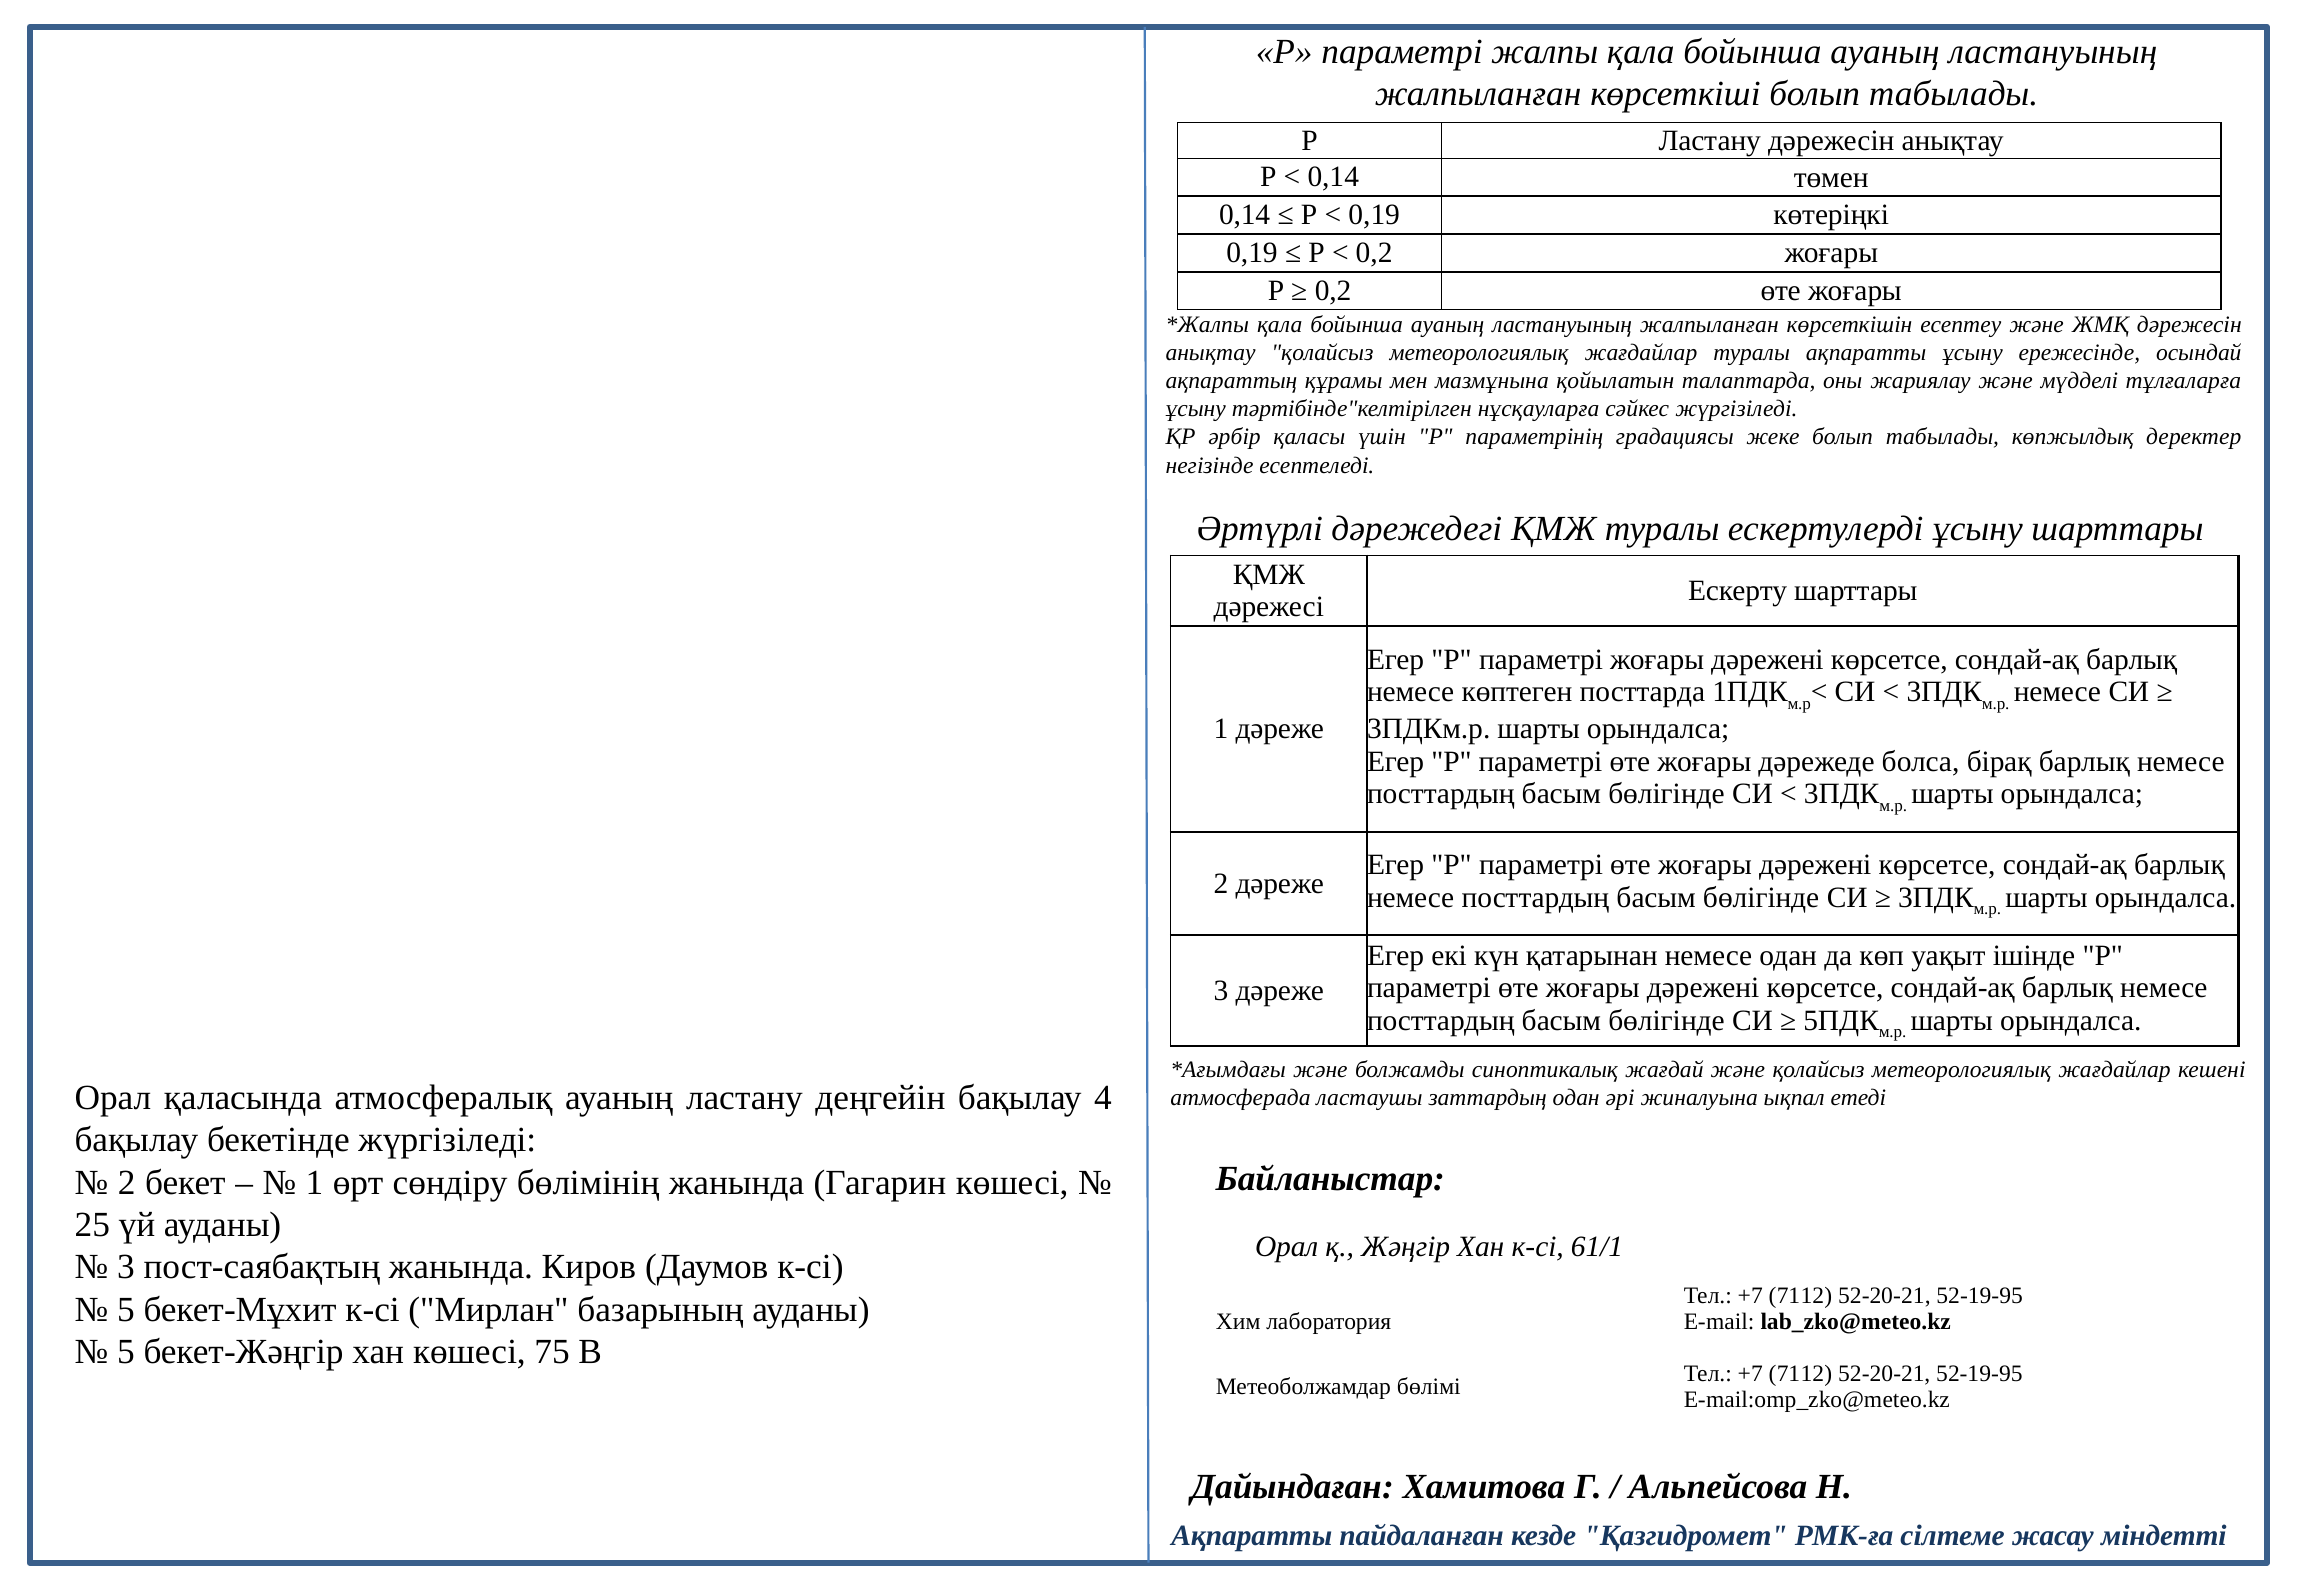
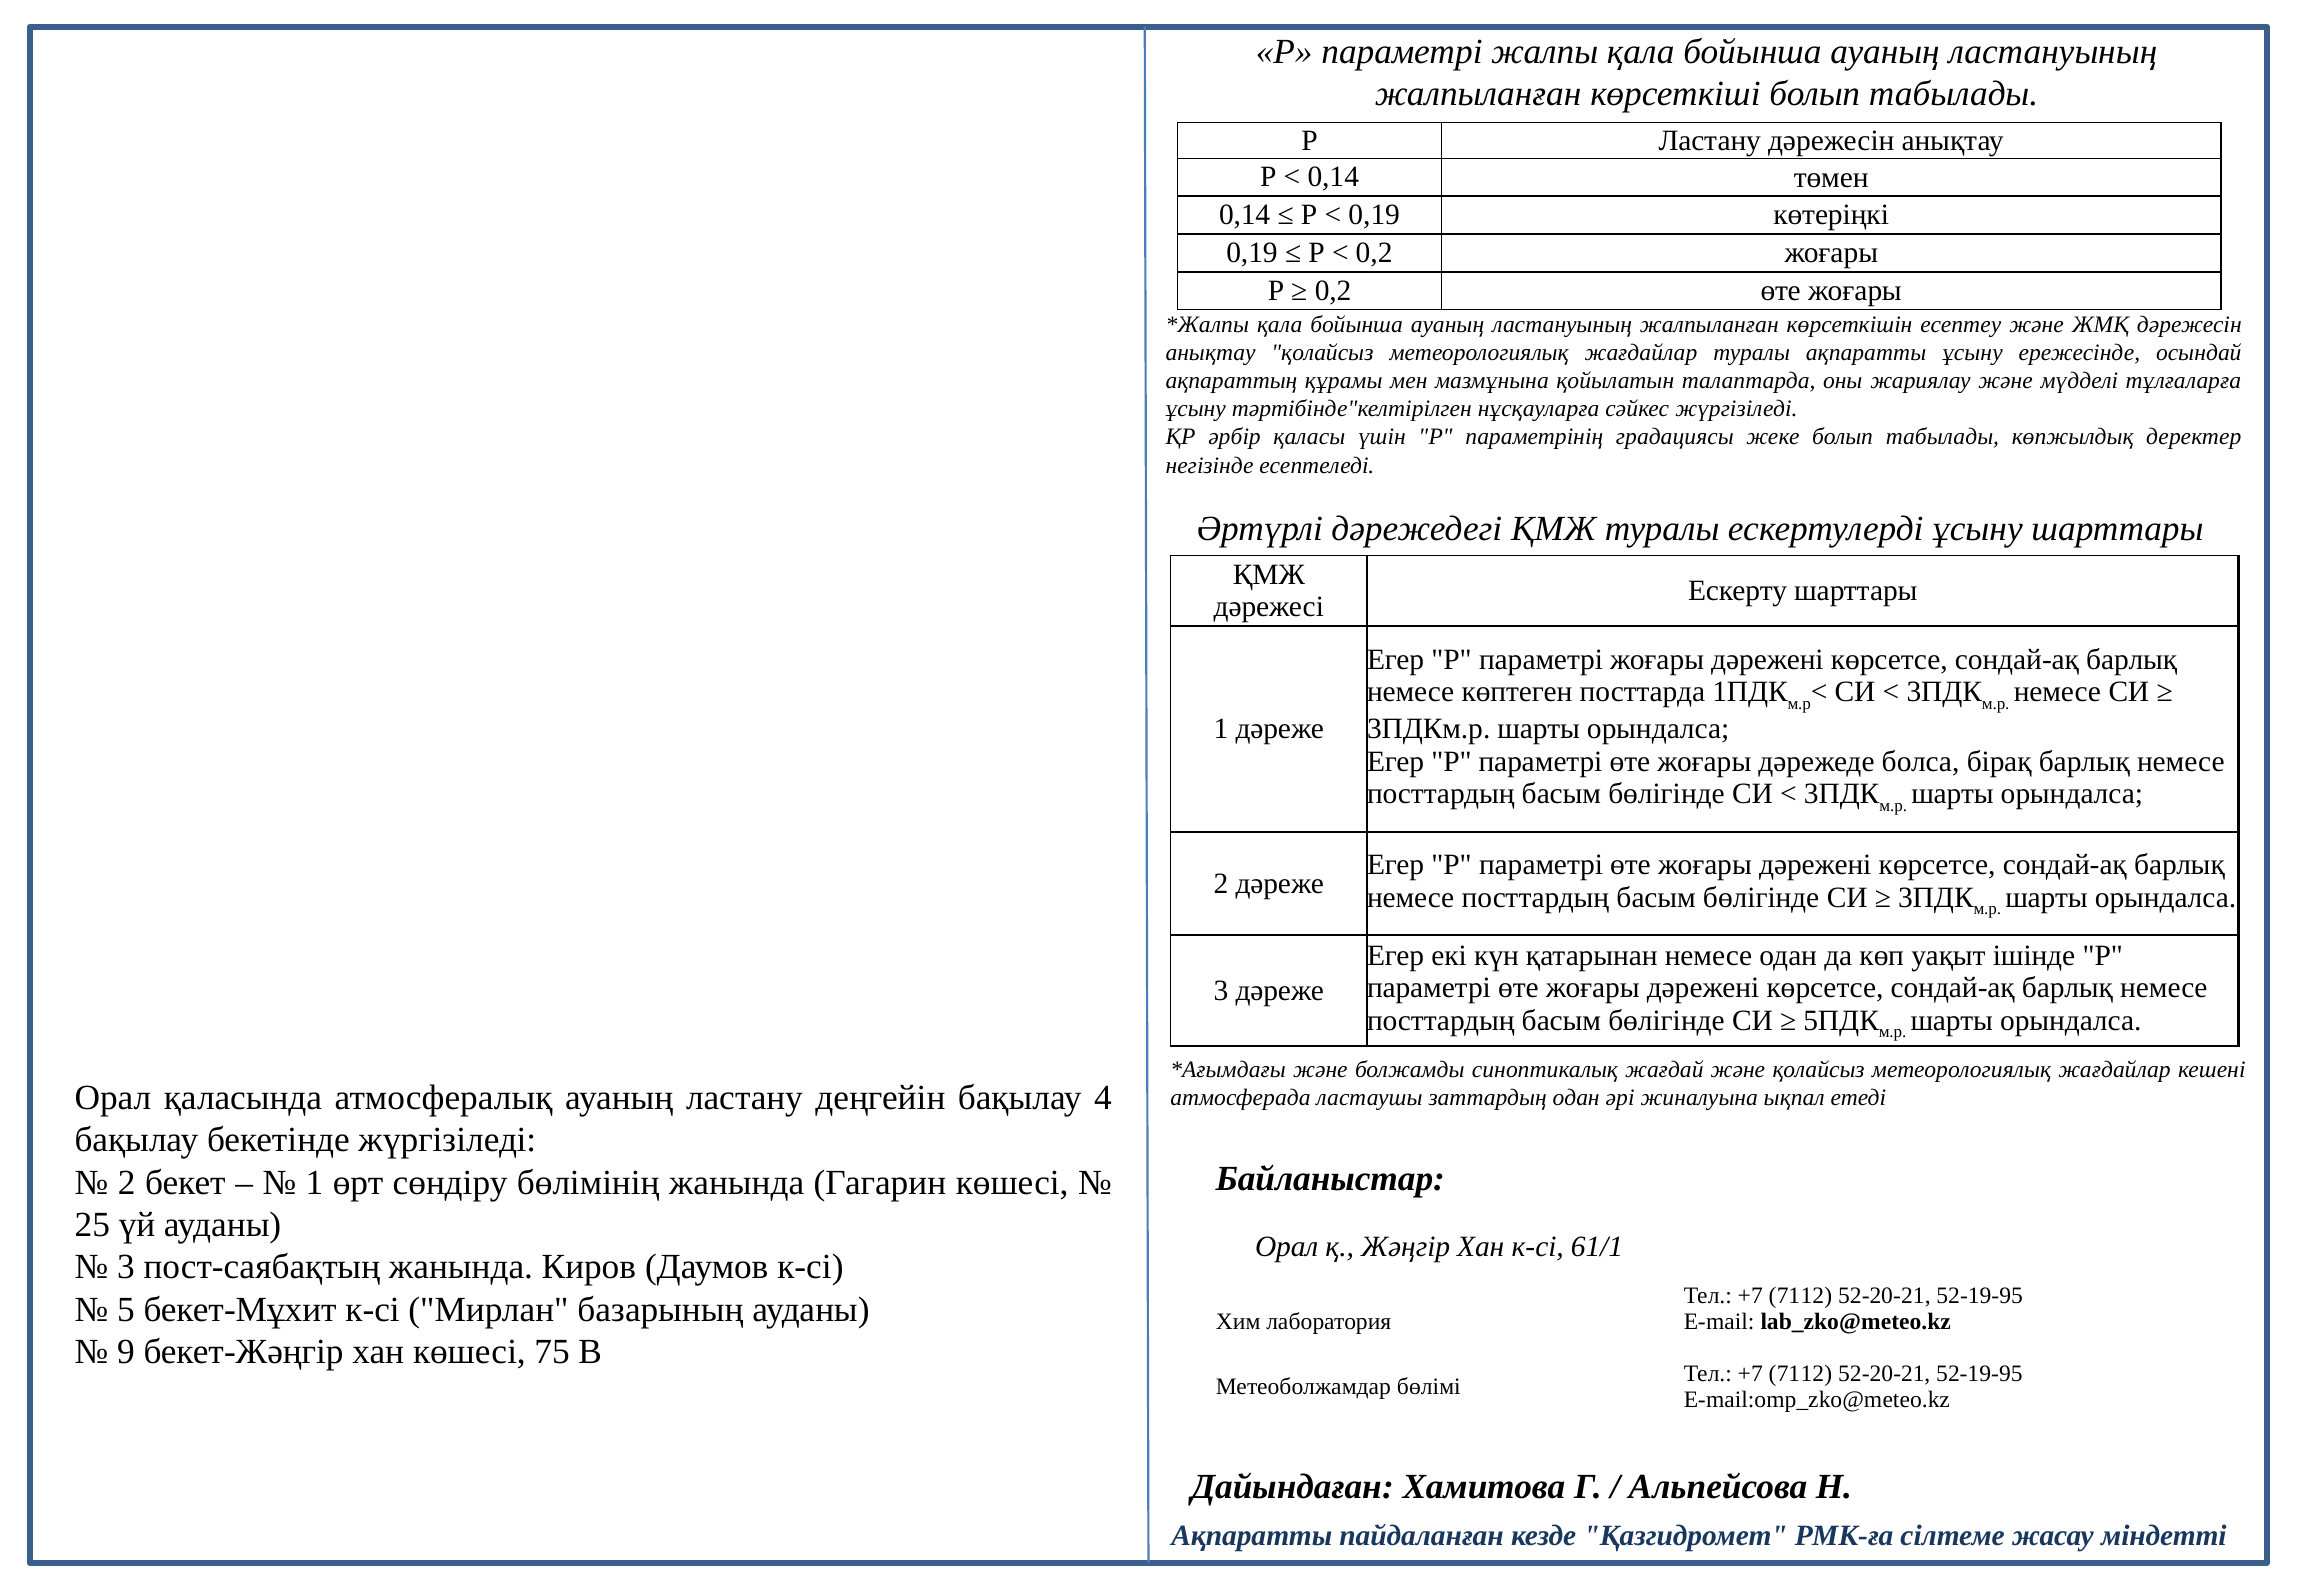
5 at (126, 1352): 5 -> 9
